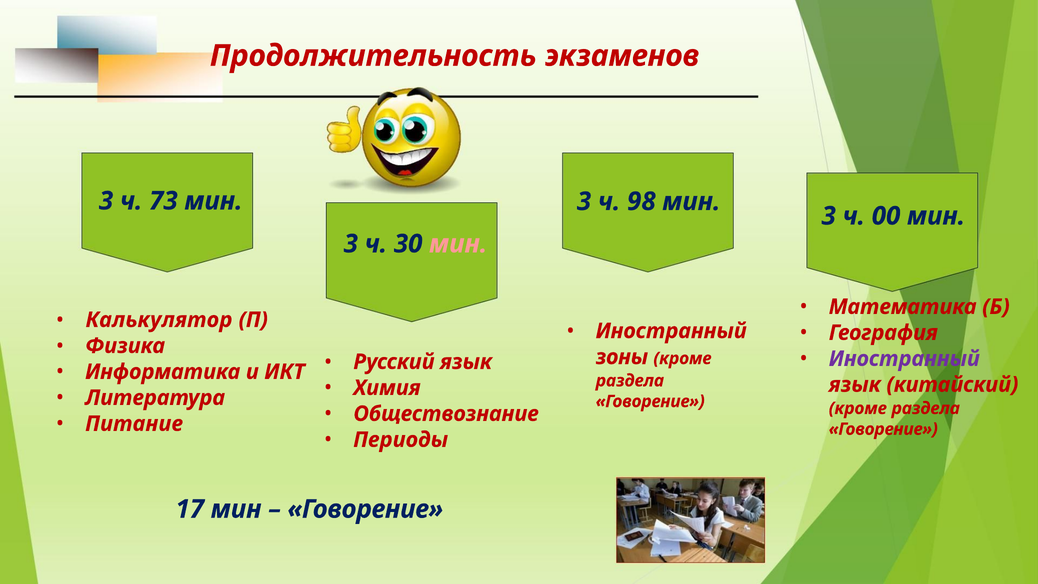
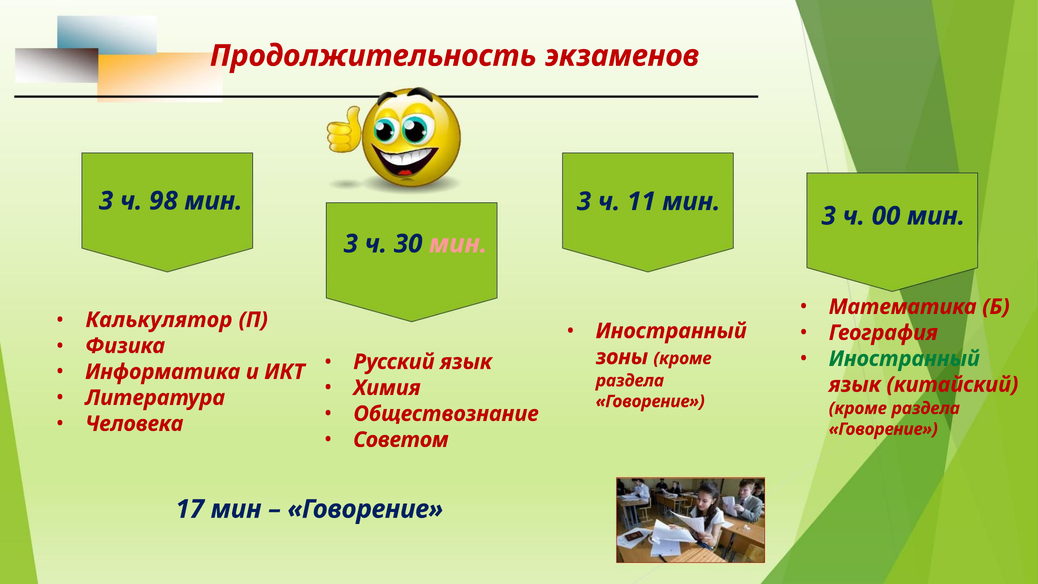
73: 73 -> 98
98: 98 -> 11
Иностранный at (904, 359) colour: purple -> green
Питание: Питание -> Человека
Периоды: Периоды -> Советом
